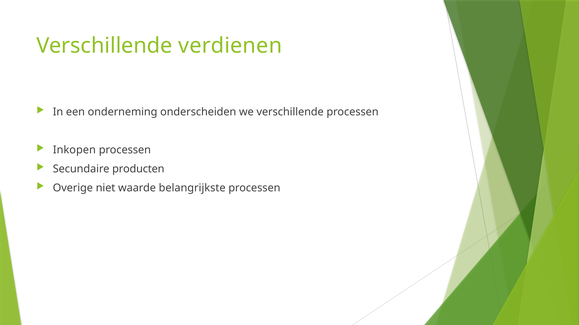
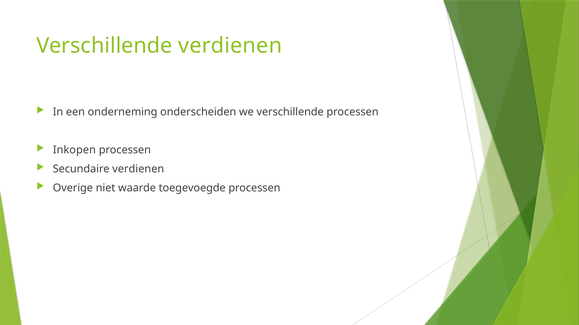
Secundaire producten: producten -> verdienen
belangrijkste: belangrijkste -> toegevoegde
